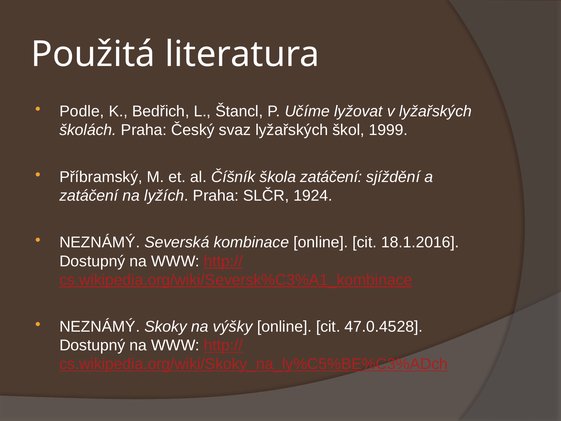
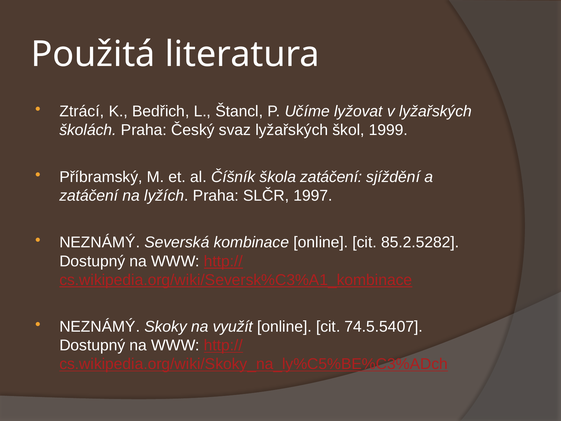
Podle: Podle -> Ztrácí
1924: 1924 -> 1997
18.1.2016: 18.1.2016 -> 85.2.5282
výšky: výšky -> využít
47.0.4528: 47.0.4528 -> 74.5.5407
